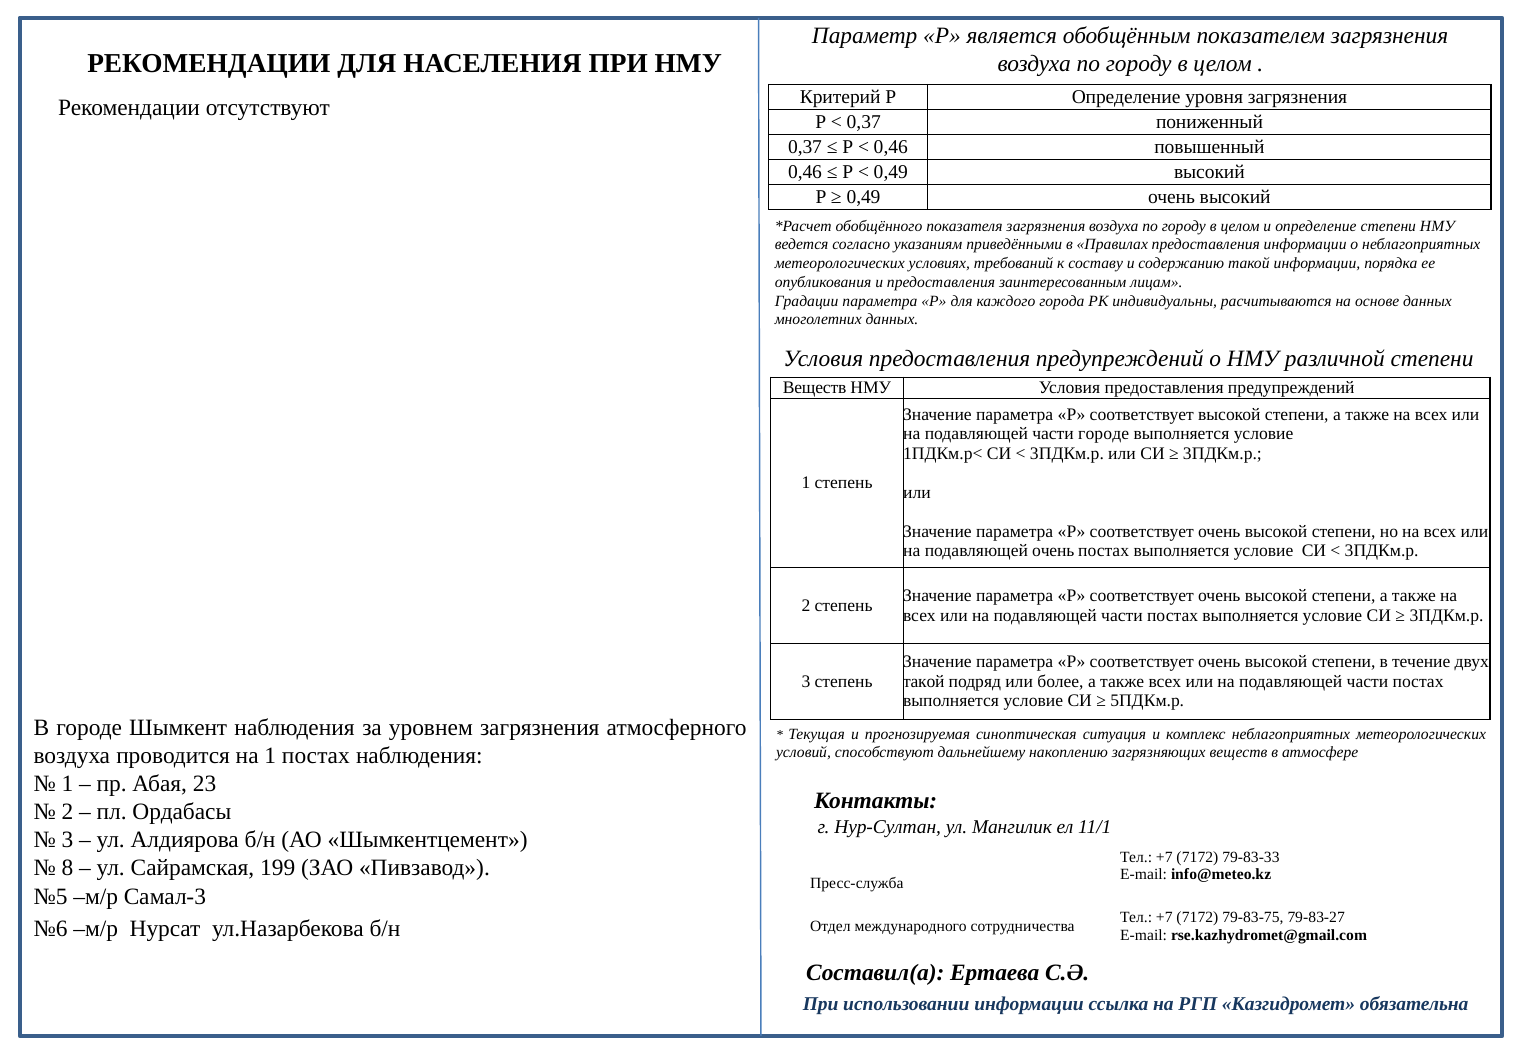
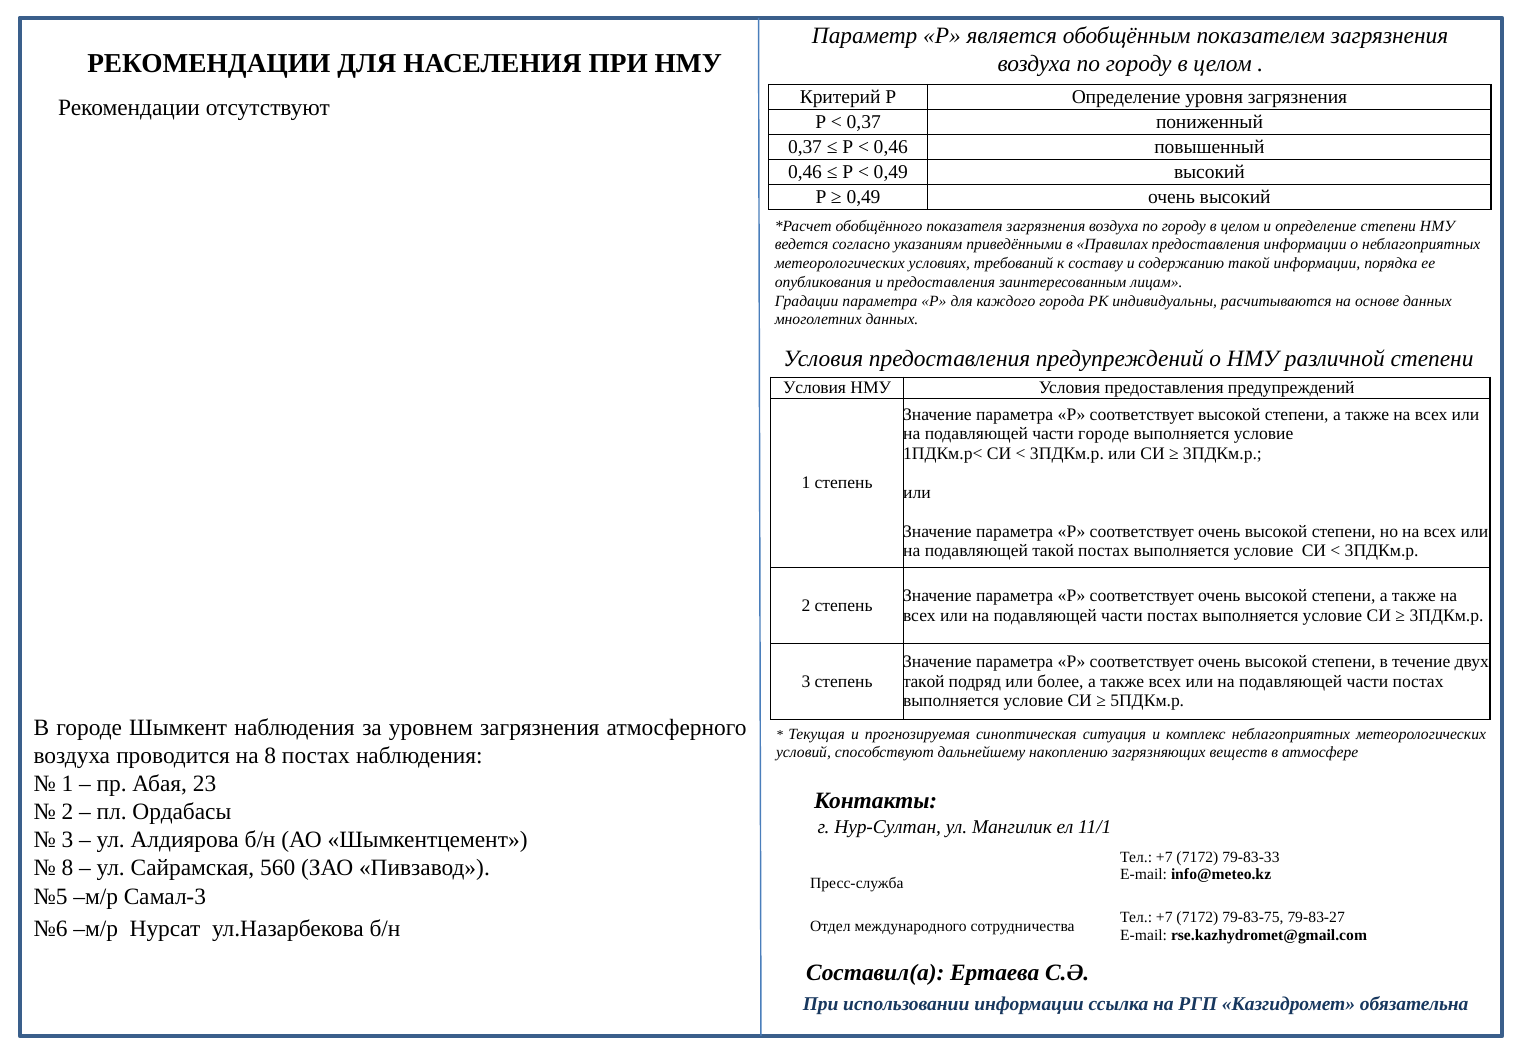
Веществ at (815, 388): Веществ -> Условия
подавляющей очень: очень -> такой
на 1: 1 -> 8
199: 199 -> 560
